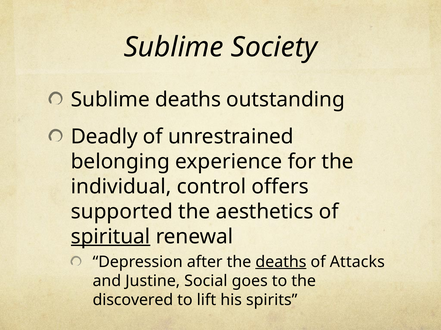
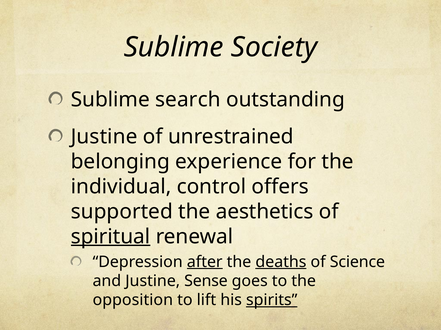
Sublime deaths: deaths -> search
Deadly at (104, 137): Deadly -> Justine
after underline: none -> present
Attacks: Attacks -> Science
Social: Social -> Sense
discovered: discovered -> opposition
spirits underline: none -> present
